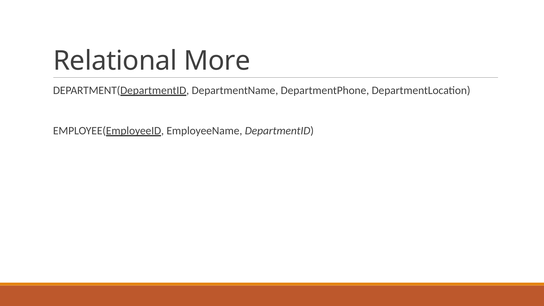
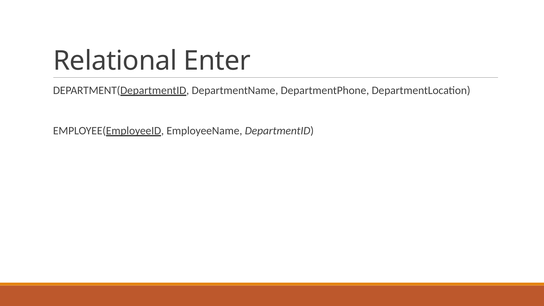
More: More -> Enter
